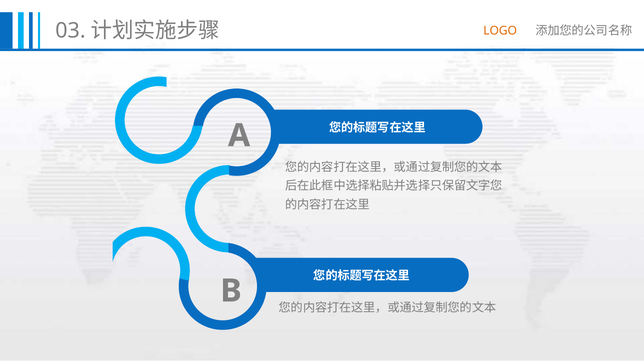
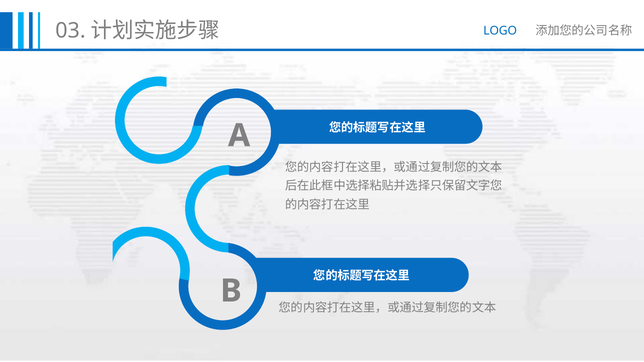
LOGO colour: orange -> blue
